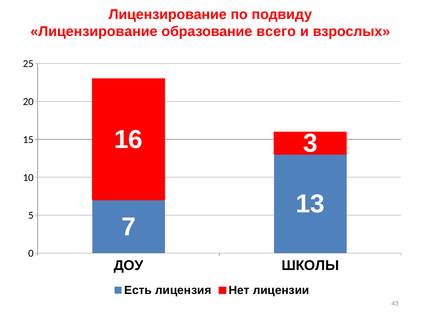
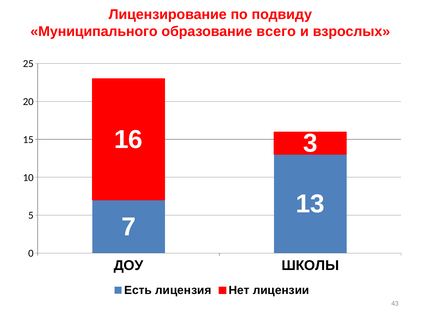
Лицензирование at (94, 32): Лицензирование -> Муниципального
